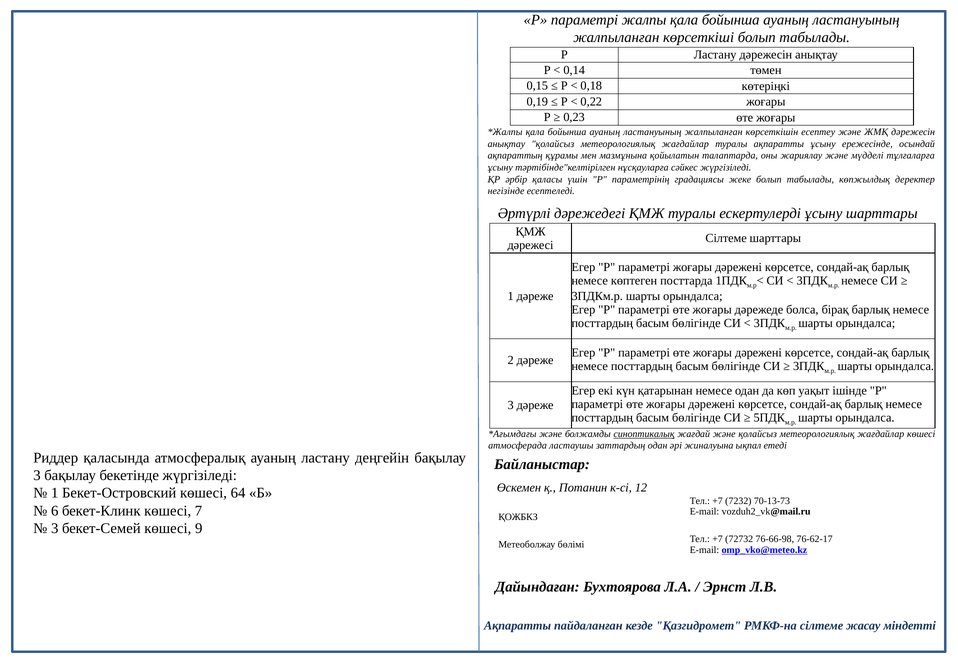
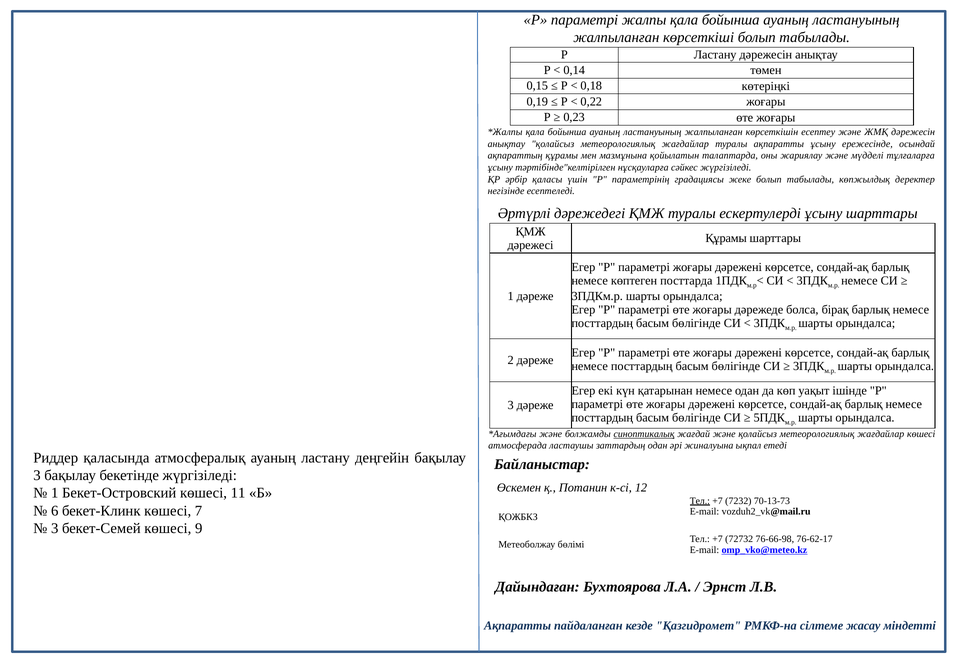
Сілтеме at (726, 238): Сілтеме -> Құрамы
64: 64 -> 11
Тел at (700, 501) underline: none -> present
